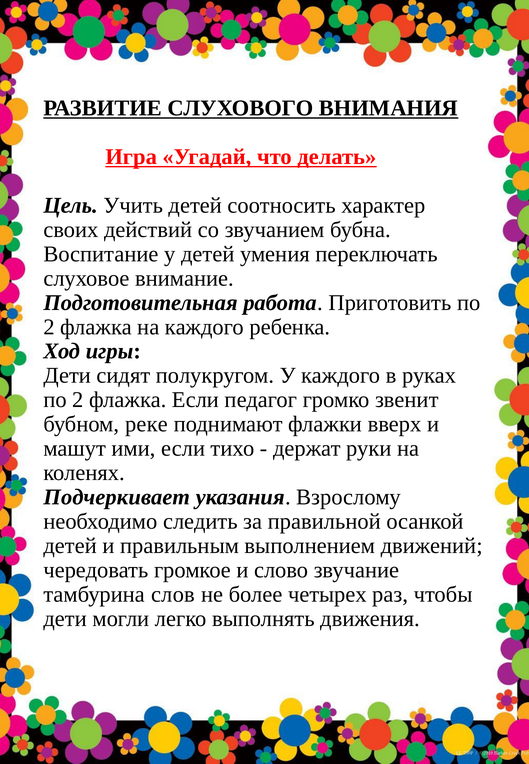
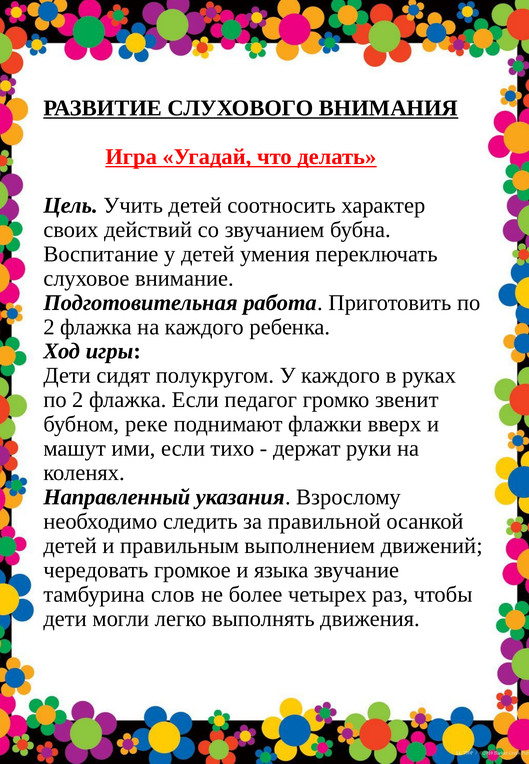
Подчеркивает: Подчеркивает -> Направленный
слово: слово -> языка
